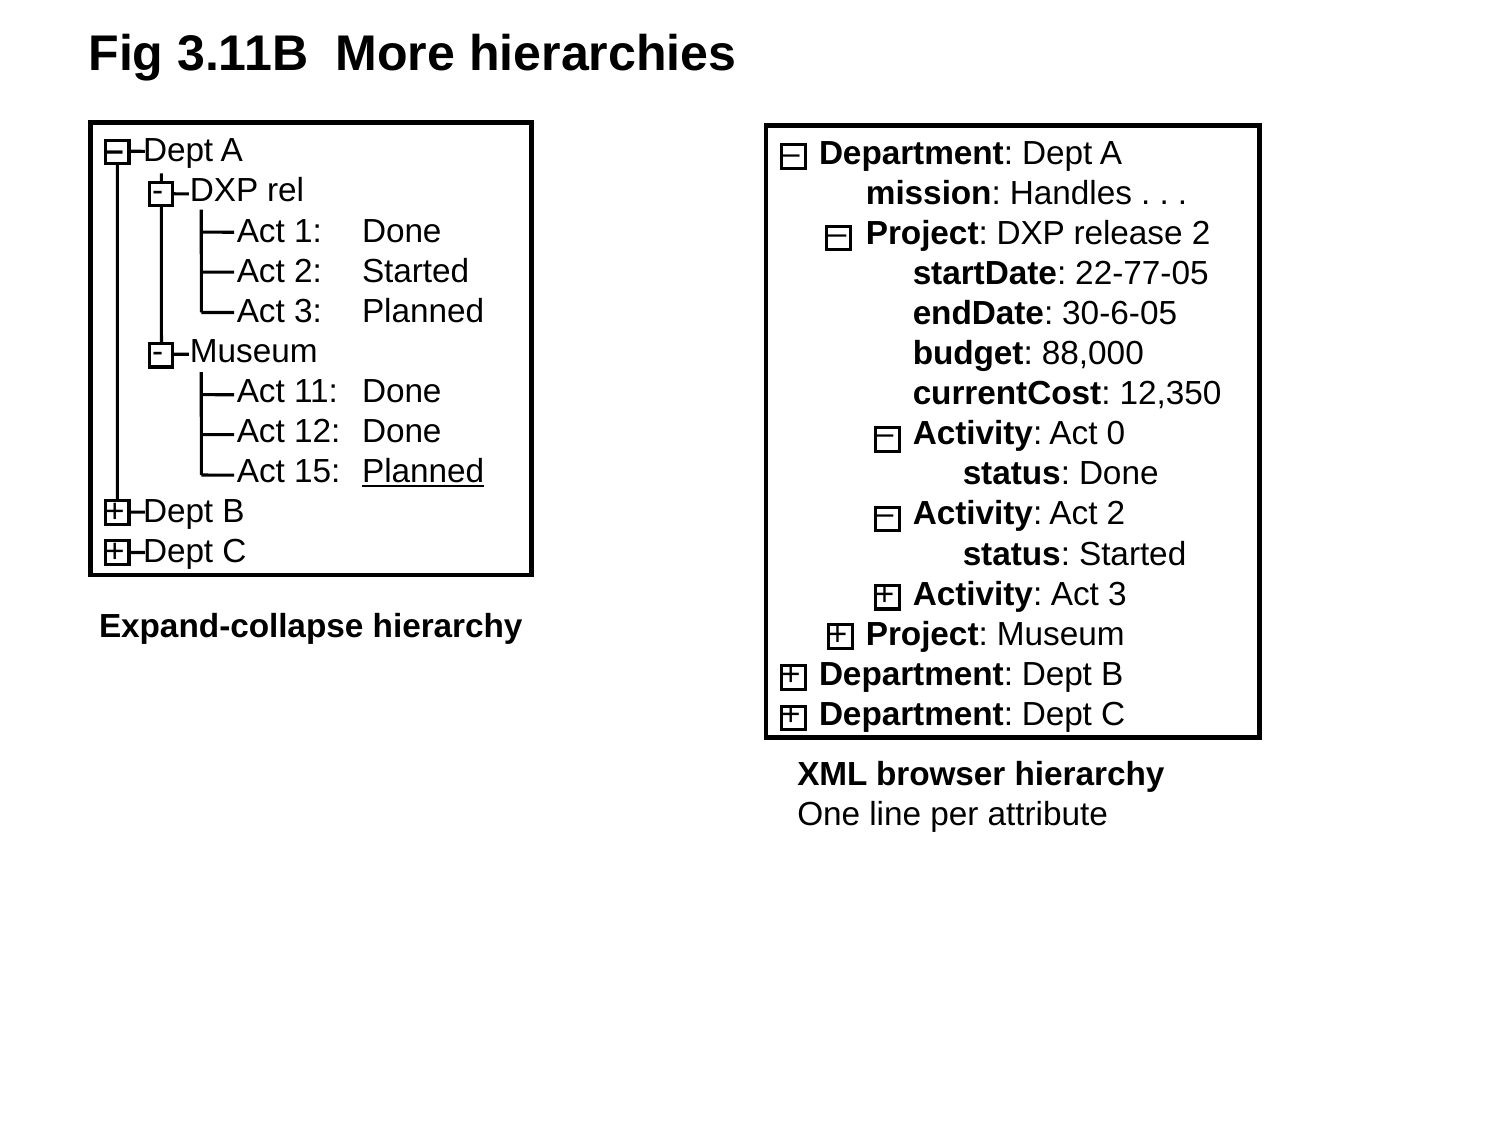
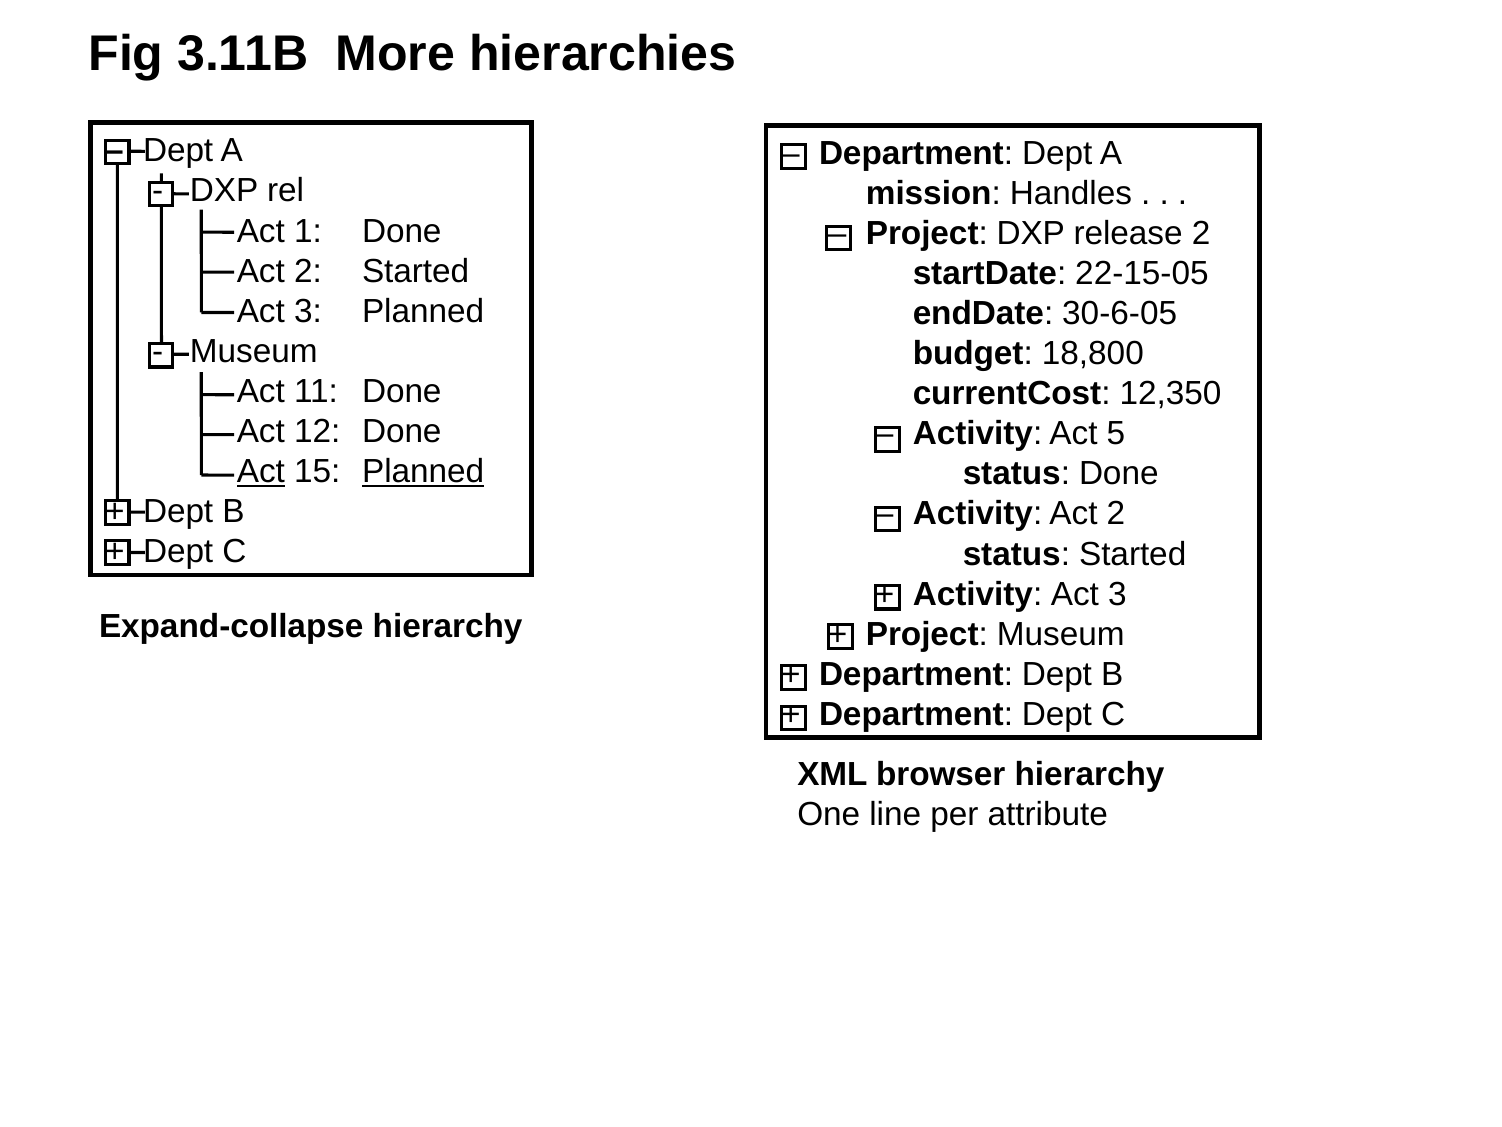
22-77-05: 22-77-05 -> 22-15-05
88,000: 88,000 -> 18,800
0: 0 -> 5
Act at (261, 471) underline: none -> present
